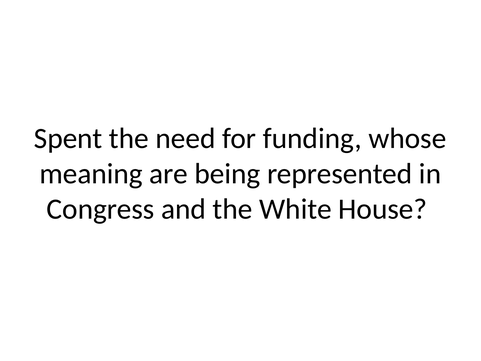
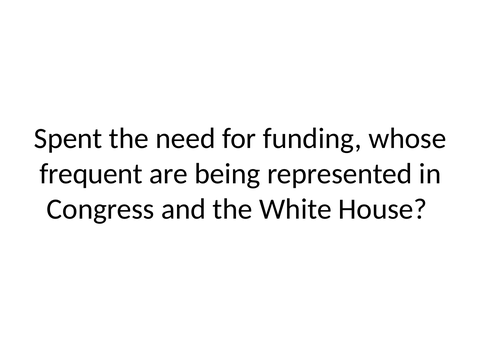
meaning: meaning -> frequent
